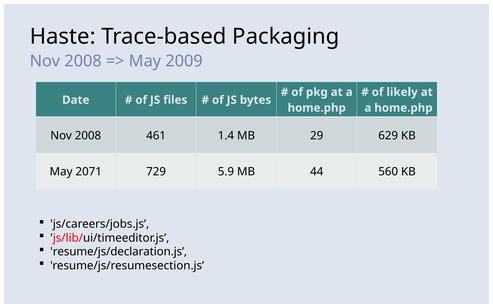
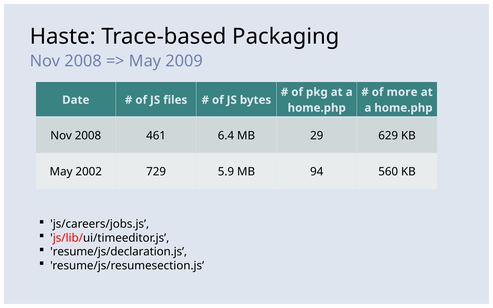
likely: likely -> more
1.4: 1.4 -> 6.4
2071: 2071 -> 2002
44: 44 -> 94
